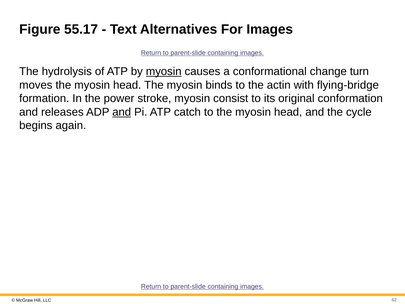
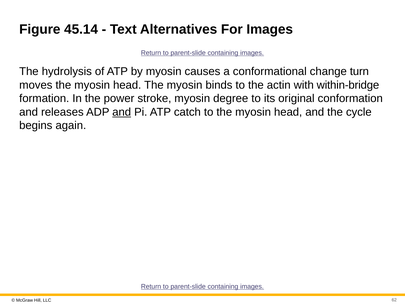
55.17: 55.17 -> 45.14
myosin at (164, 71) underline: present -> none
flying-bridge: flying-bridge -> within-bridge
consist: consist -> degree
